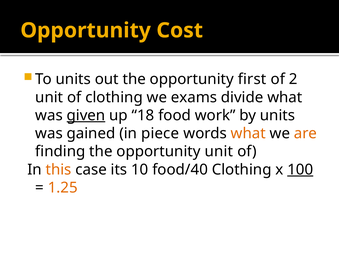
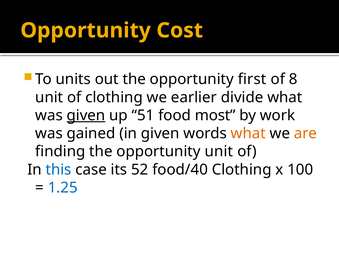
2: 2 -> 8
exams: exams -> earlier
18: 18 -> 51
work: work -> most
by units: units -> work
in piece: piece -> given
this colour: orange -> blue
10: 10 -> 52
100 underline: present -> none
1.25 colour: orange -> blue
